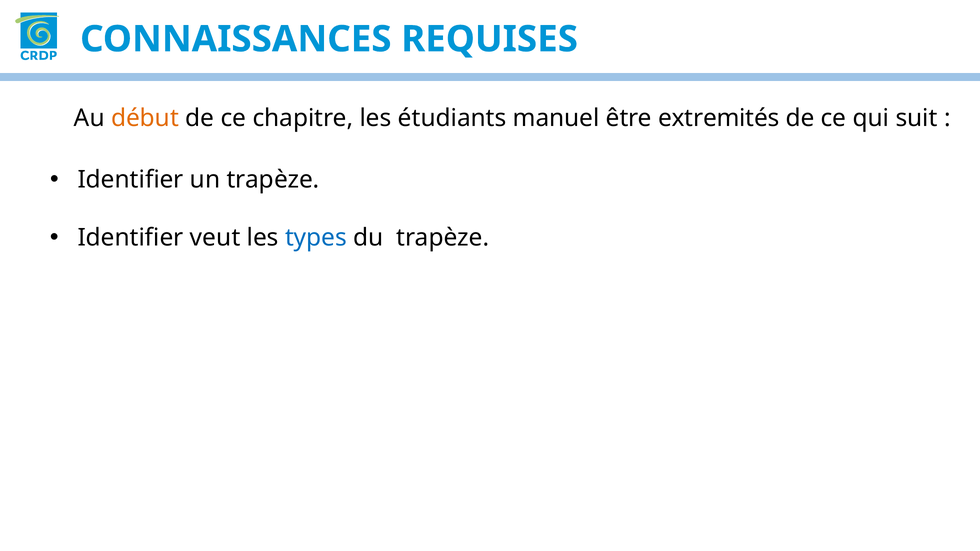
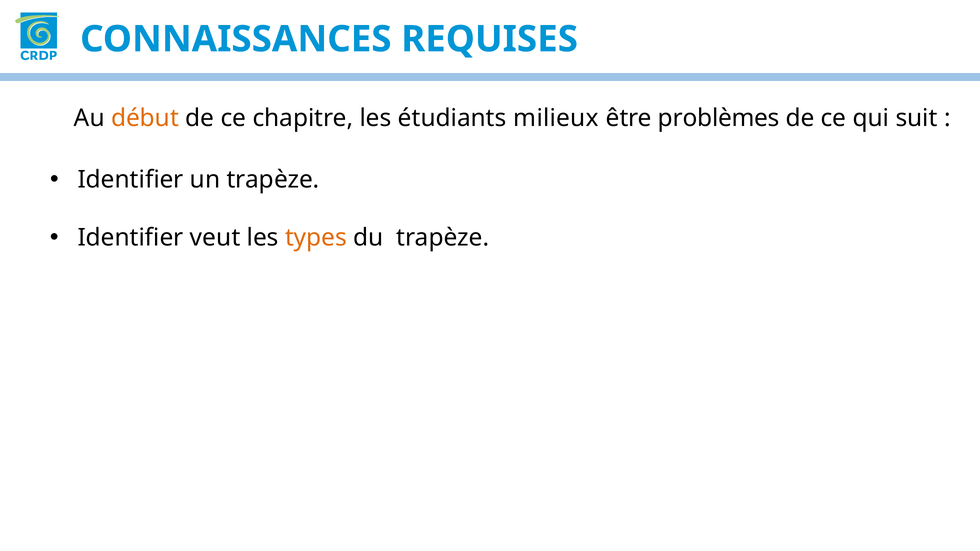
manuel: manuel -> milieux
extremités: extremités -> problèmes
types colour: blue -> orange
